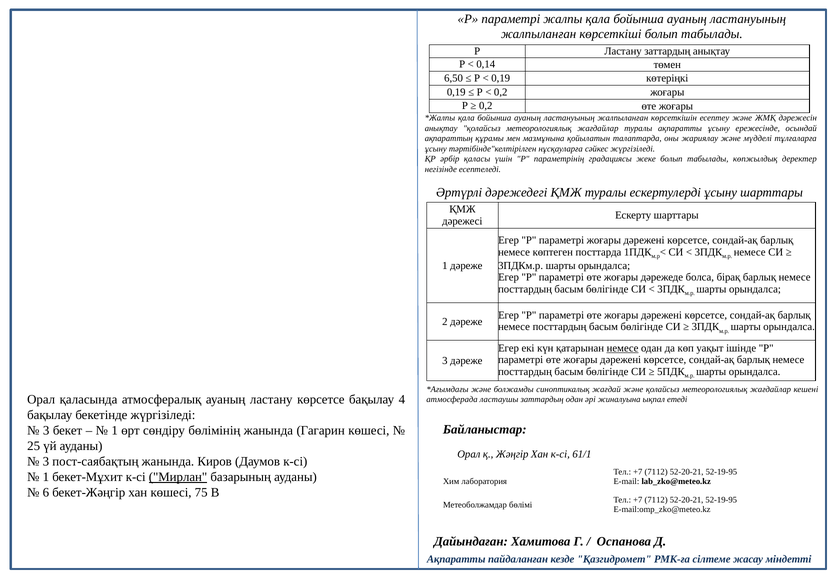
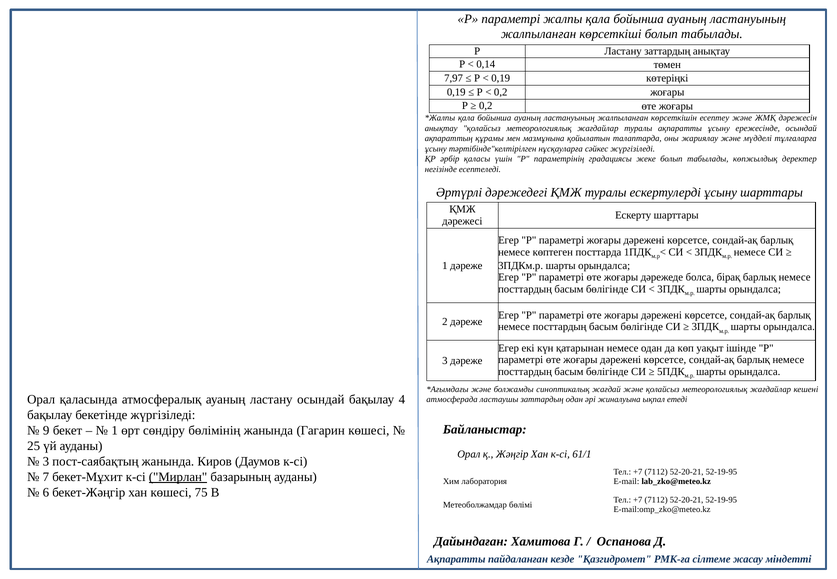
6,50: 6,50 -> 7,97
немесе at (623, 348) underline: present -> none
ластану көрсетсе: көрсетсе -> осындай
3 at (46, 431): 3 -> 9
1 at (46, 477): 1 -> 7
